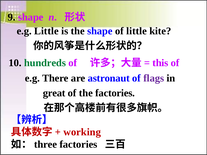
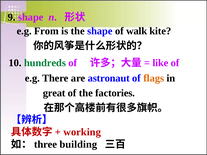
e.g Little: Little -> From
of little: little -> walk
this: this -> like
flags colour: purple -> orange
factories at (78, 145): factories -> building
